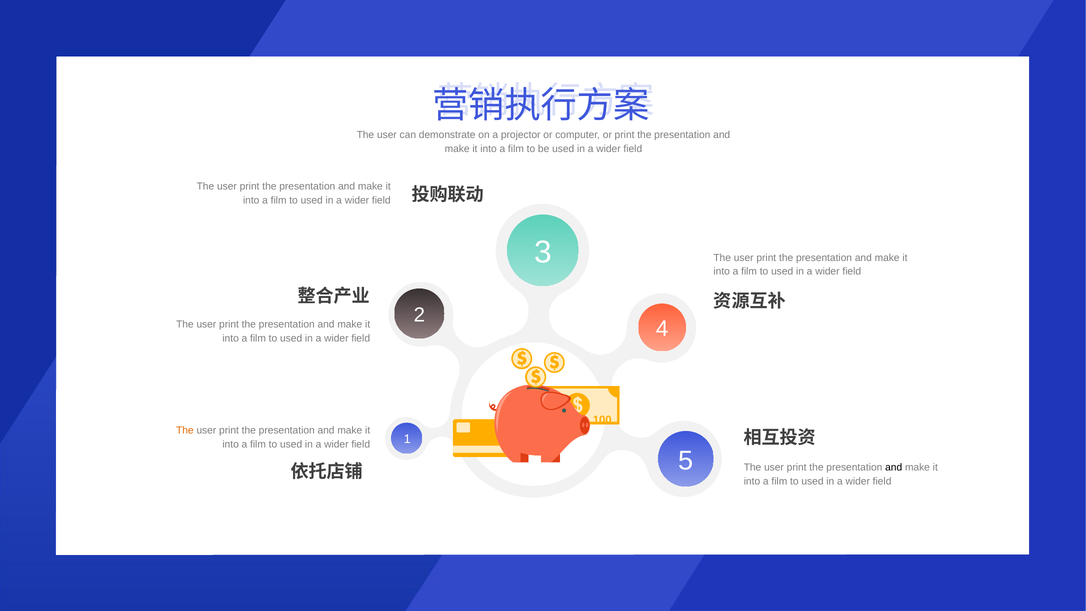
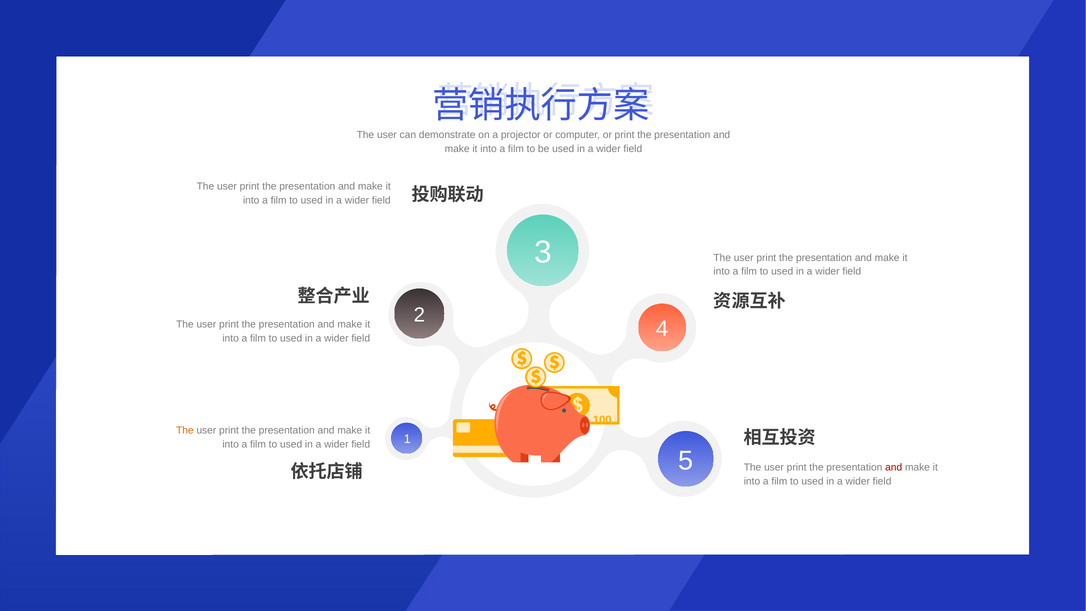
and at (894, 467) colour: black -> red
